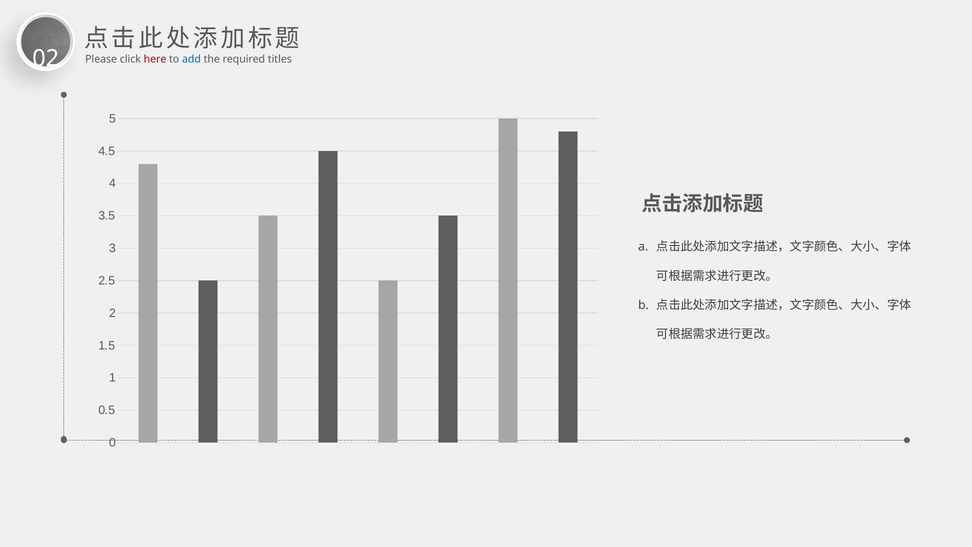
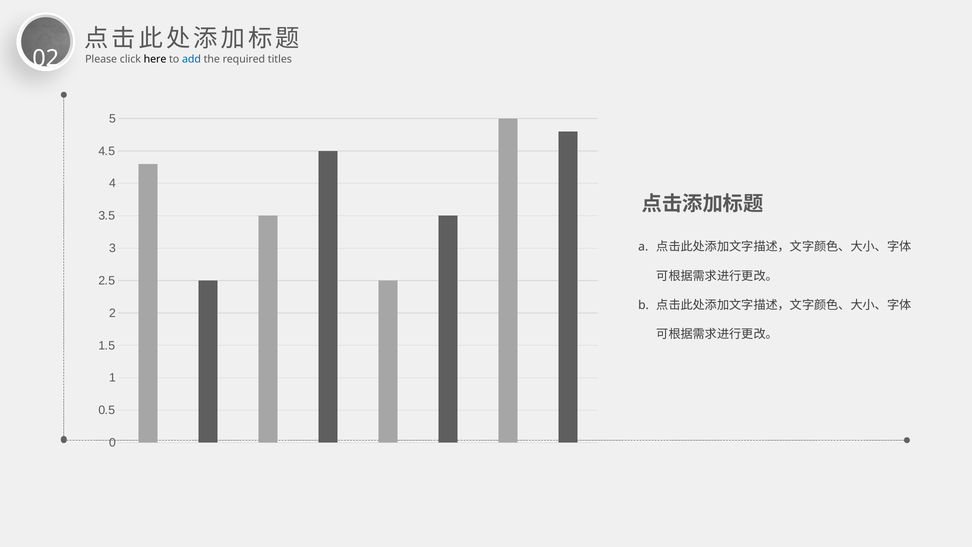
here colour: red -> black
